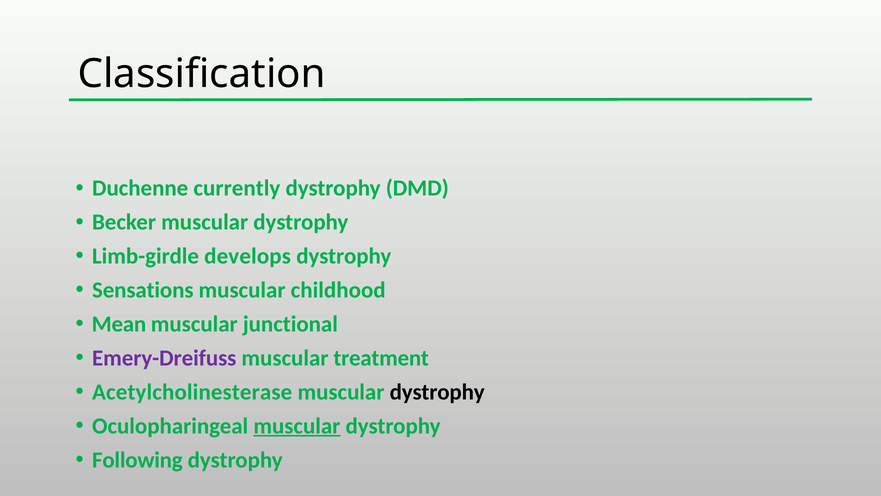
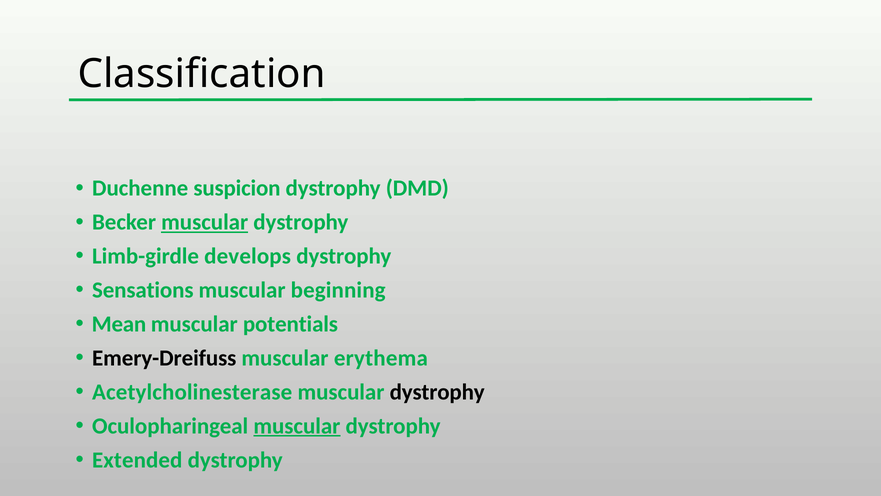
currently: currently -> suspicion
muscular at (205, 222) underline: none -> present
childhood: childhood -> beginning
junctional: junctional -> potentials
Emery-Dreifuss colour: purple -> black
treatment: treatment -> erythema
Following: Following -> Extended
